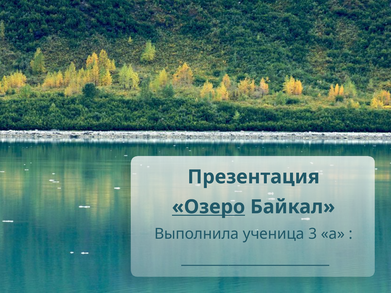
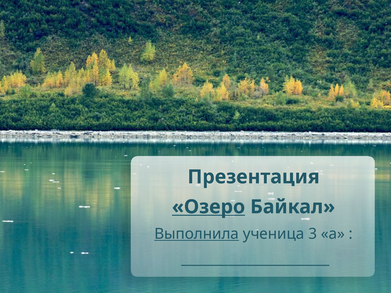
Выполнила underline: none -> present
